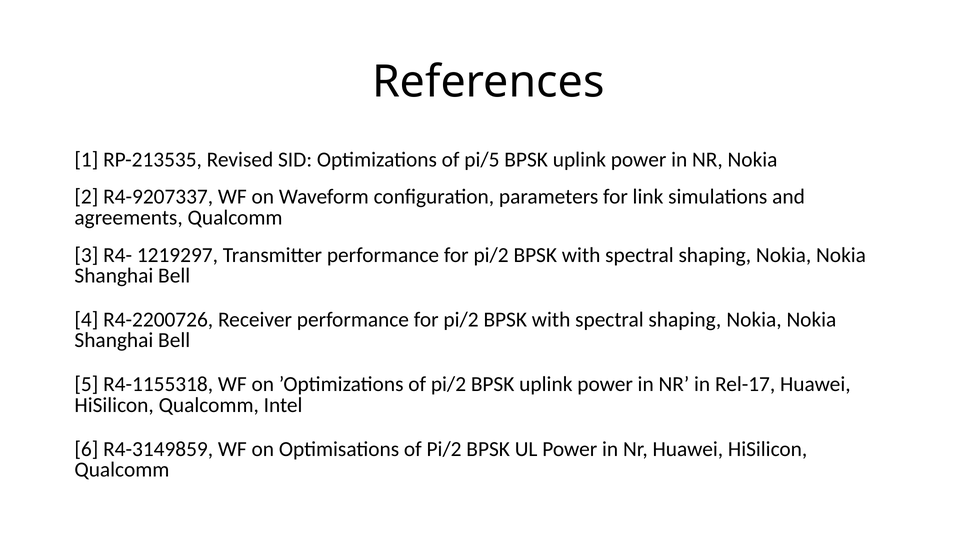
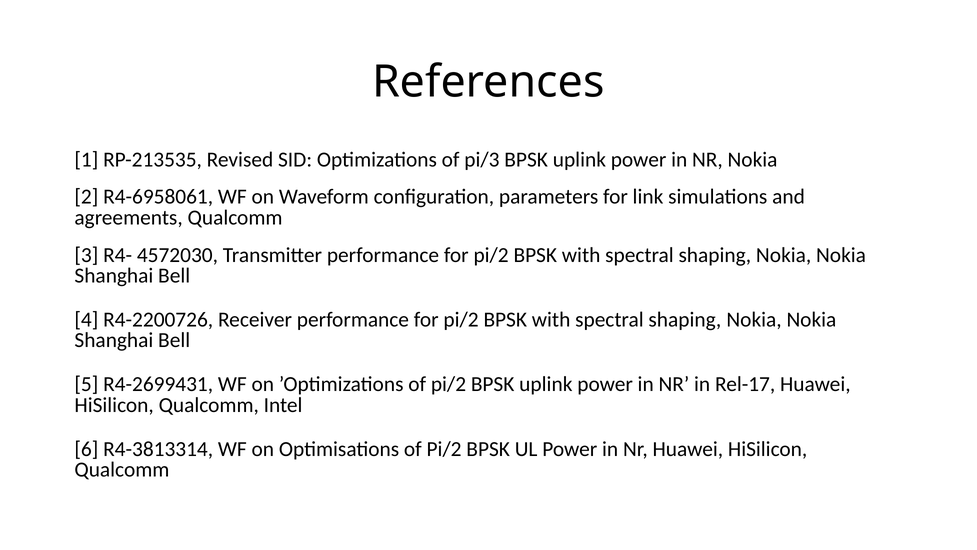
pi/5: pi/5 -> pi/3
R4-9207337: R4-9207337 -> R4-6958061
1219297: 1219297 -> 4572030
R4-1155318: R4-1155318 -> R4-2699431
R4-3149859: R4-3149859 -> R4-3813314
